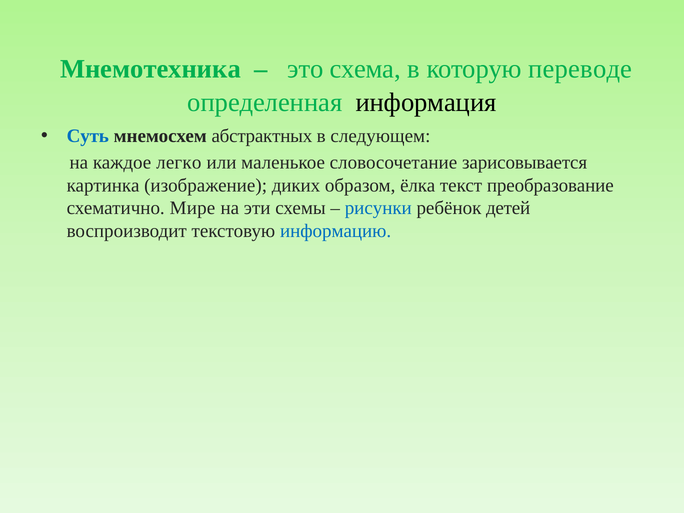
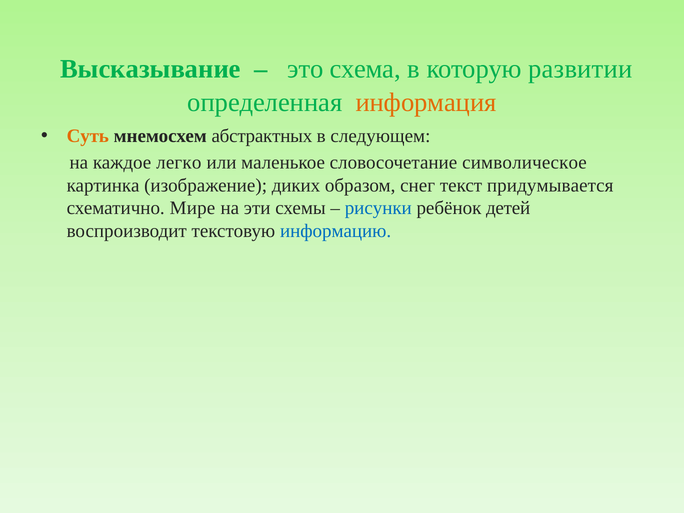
Мнемотехника: Мнемотехника -> Высказывание
переводе: переводе -> развитии
информация colour: black -> orange
Суть colour: blue -> orange
зарисовывается: зарисовывается -> символическое
ёлка: ёлка -> снег
преобразование: преобразование -> придумывается
